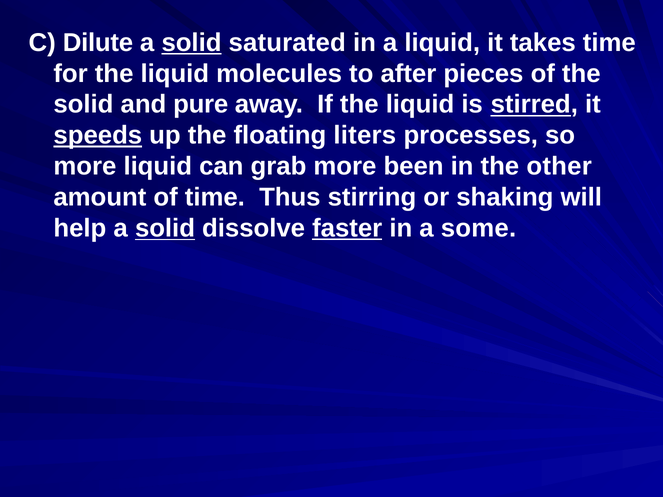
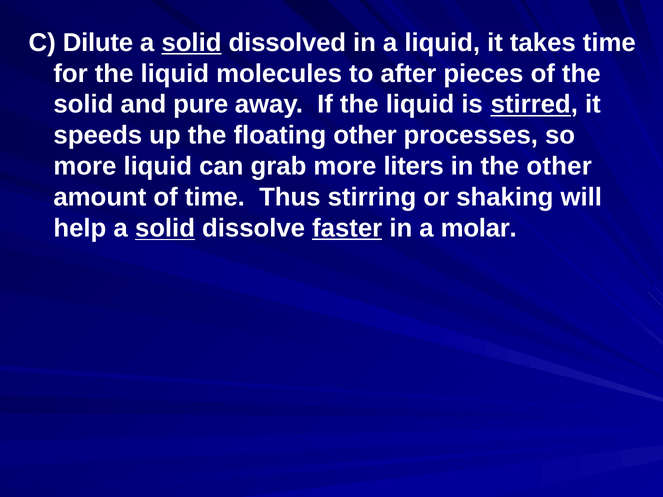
saturated: saturated -> dissolved
speeds underline: present -> none
floating liters: liters -> other
been: been -> liters
some: some -> molar
